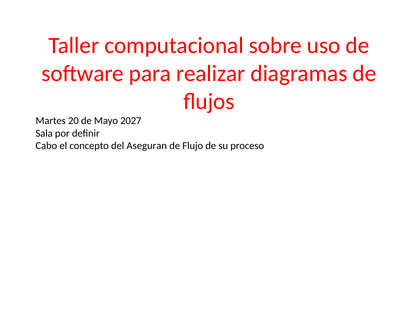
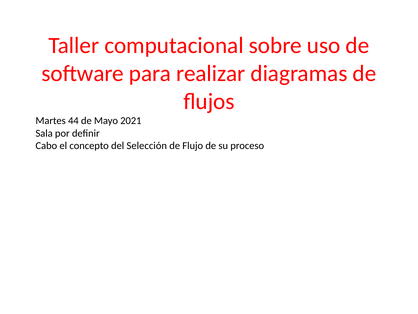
20: 20 -> 44
2027: 2027 -> 2021
Aseguran: Aseguran -> Selección
